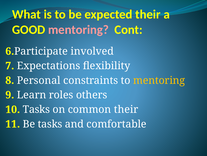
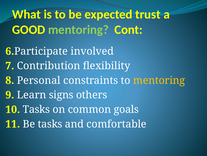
expected their: their -> trust
mentoring at (78, 30) colour: pink -> light green
Expectations: Expectations -> Contribution
roles: roles -> signs
common their: their -> goals
